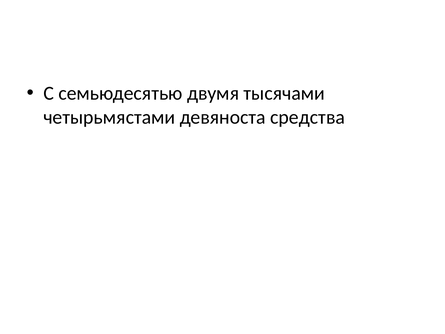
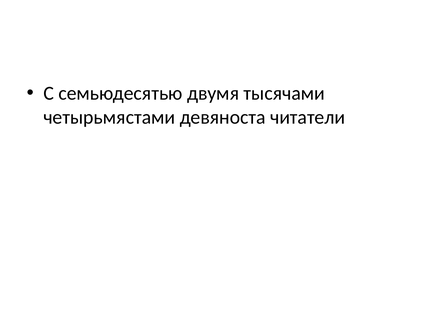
средства: средства -> читатели
